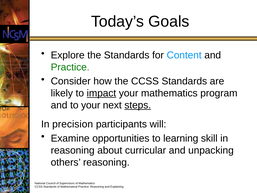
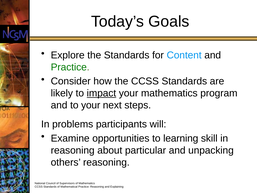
steps underline: present -> none
precision: precision -> problems
curricular: curricular -> particular
